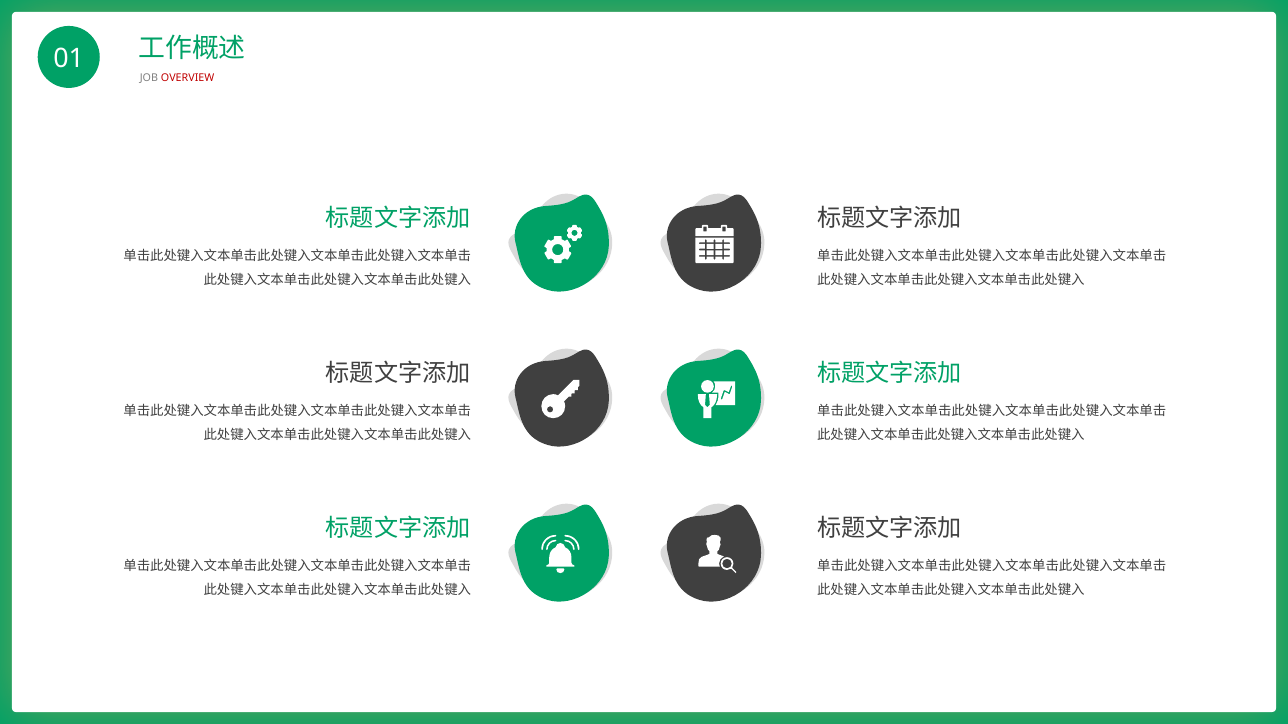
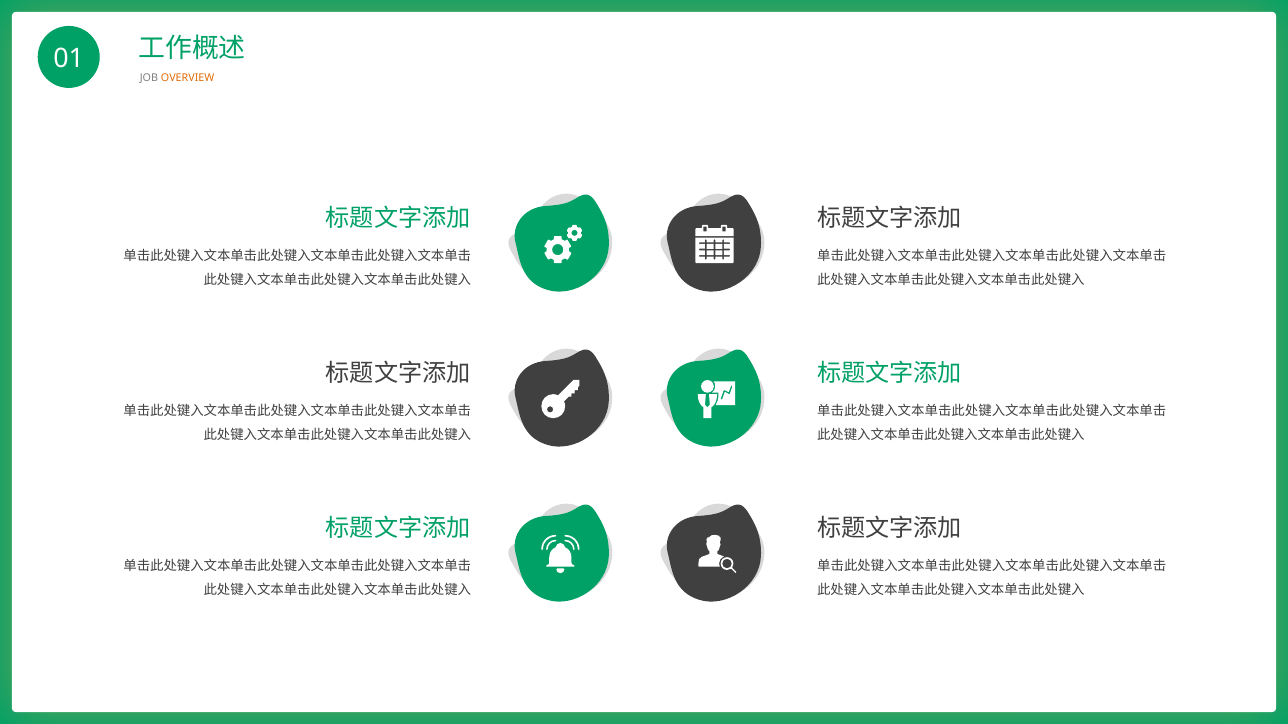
OVERVIEW colour: red -> orange
